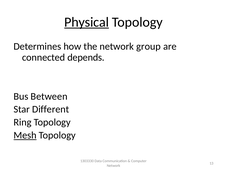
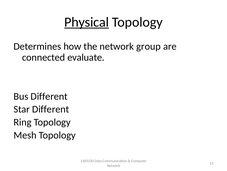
depends: depends -> evaluate
Bus Between: Between -> Different
Mesh underline: present -> none
